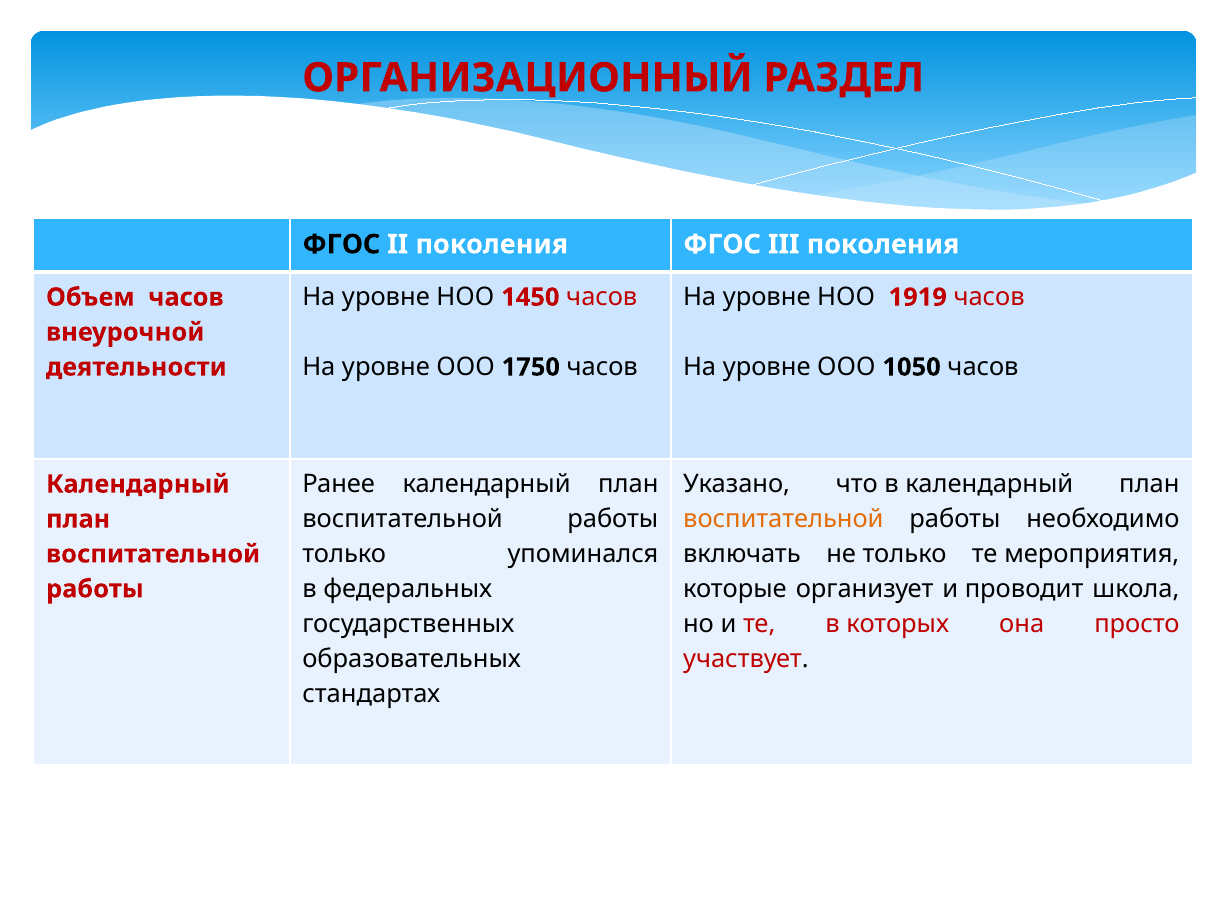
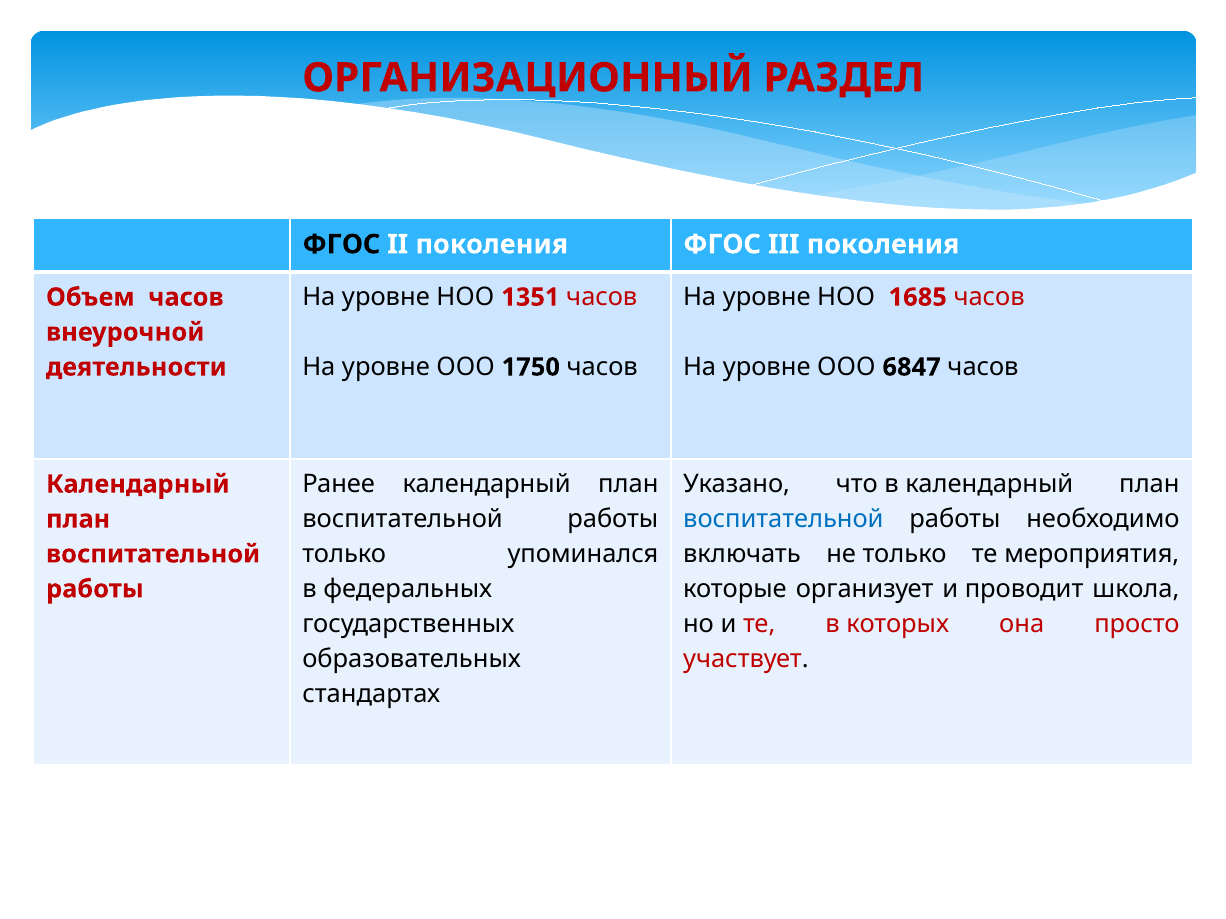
1450: 1450 -> 1351
1919: 1919 -> 1685
1050: 1050 -> 6847
воспитательной at (783, 519) colour: orange -> blue
